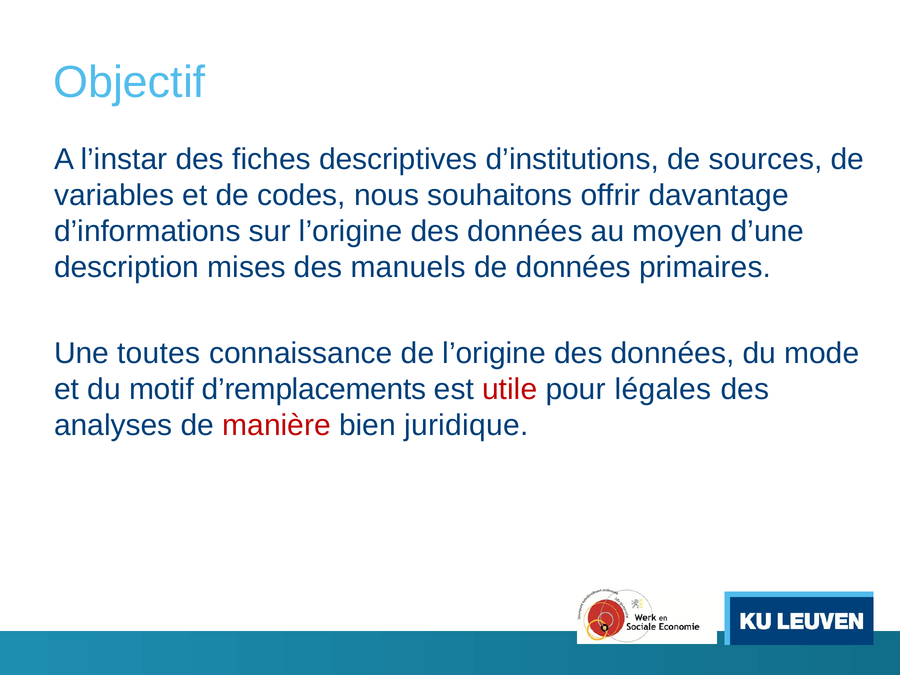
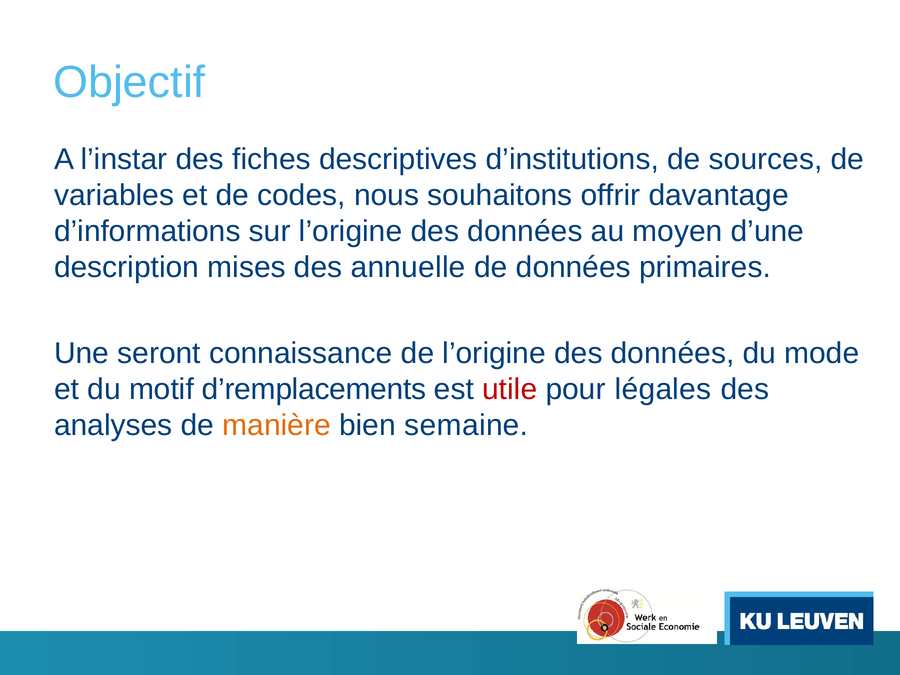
manuels: manuels -> annuelle
toutes: toutes -> seront
manière colour: red -> orange
juridique: juridique -> semaine
